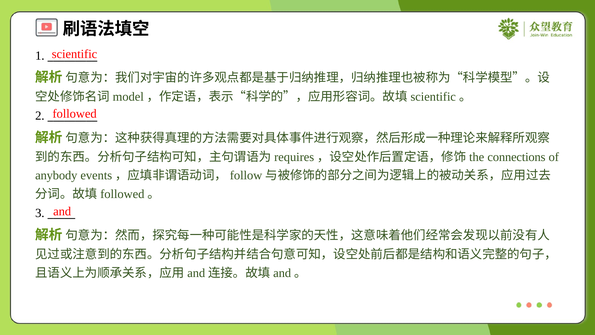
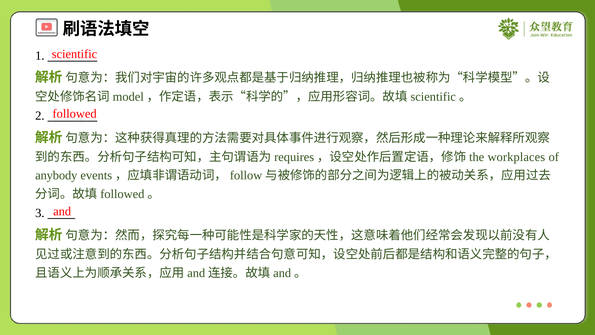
connections: connections -> workplaces
